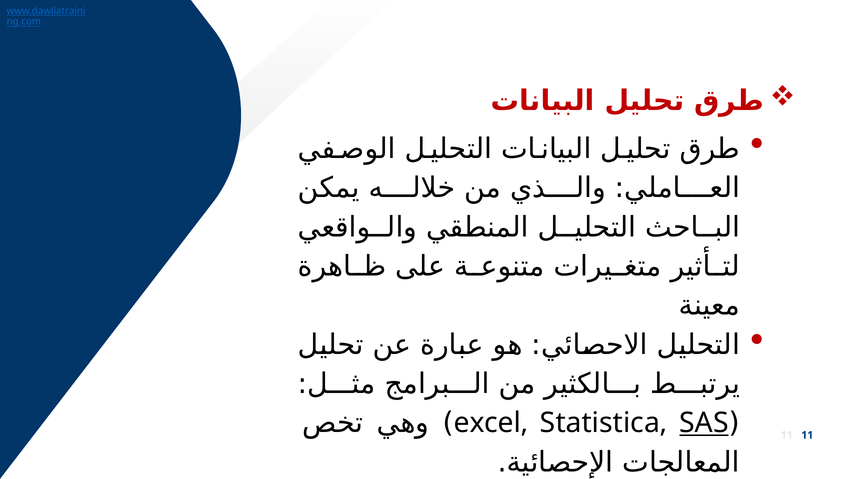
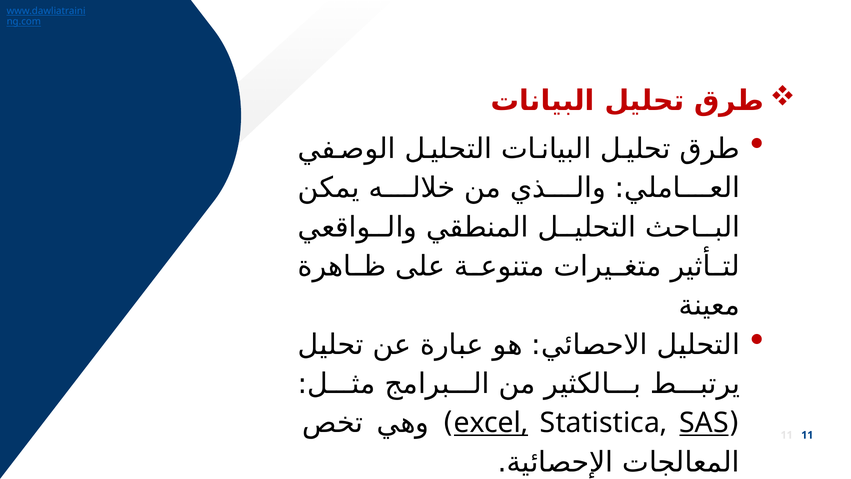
excel underline: none -> present
